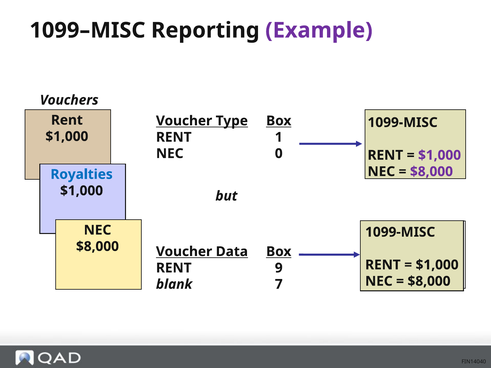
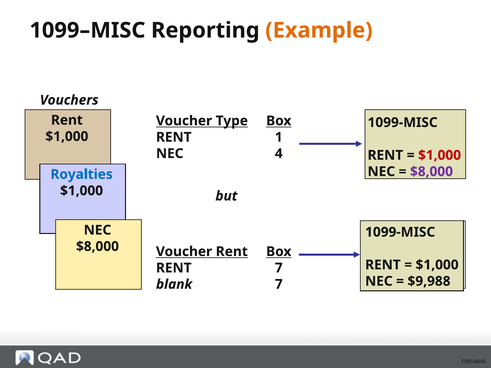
Example colour: purple -> orange
0: 0 -> 4
$1,000 at (440, 155) colour: purple -> red
Voucher Data: Data -> Rent
RENT 9: 9 -> 7
$8,000 at (429, 281): $8,000 -> $9,988
